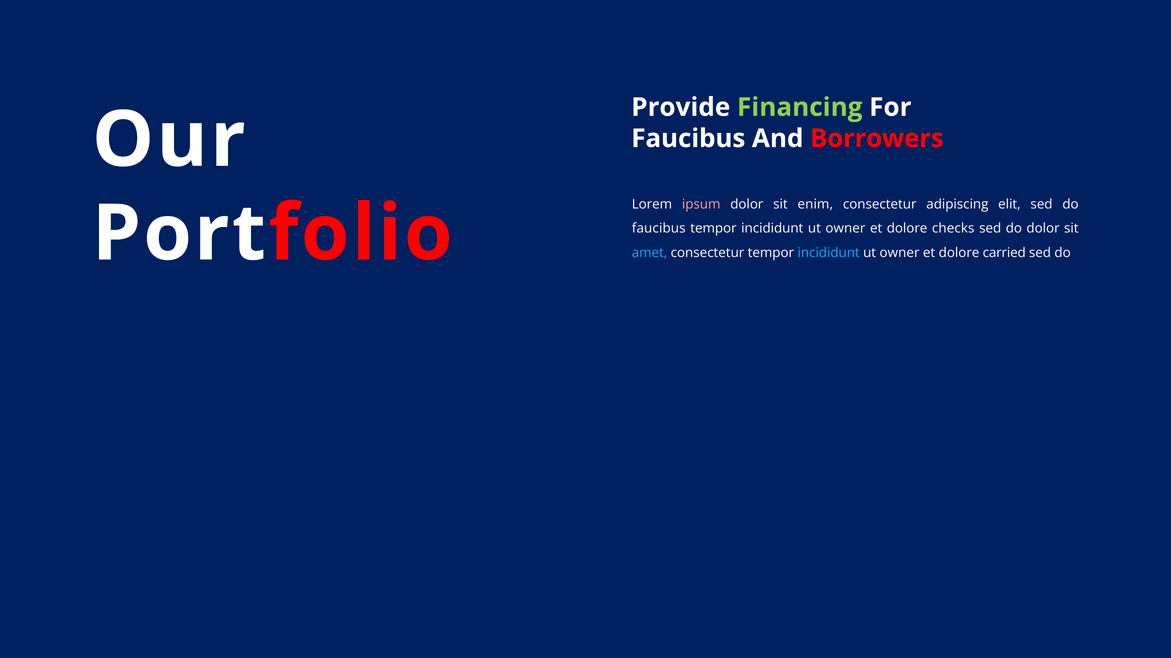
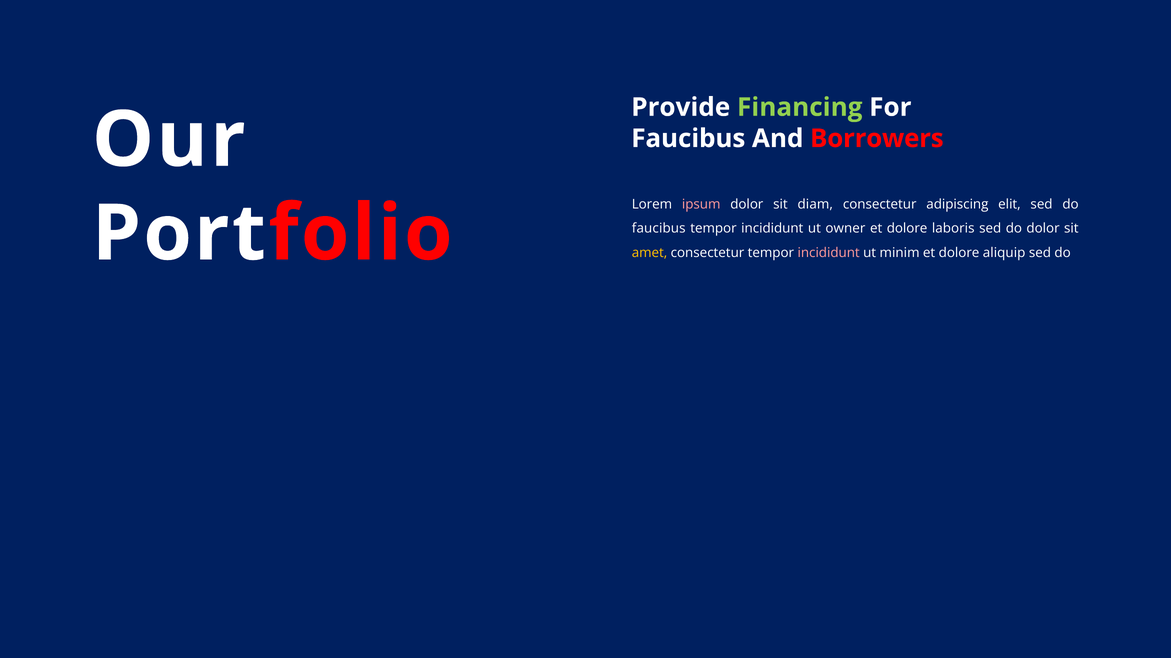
enim: enim -> diam
checks: checks -> laboris
amet colour: light blue -> yellow
incididunt at (829, 253) colour: light blue -> pink
owner at (900, 253): owner -> minim
carried: carried -> aliquip
